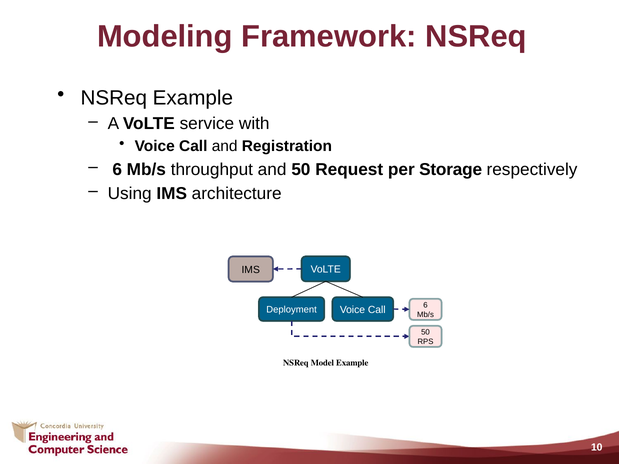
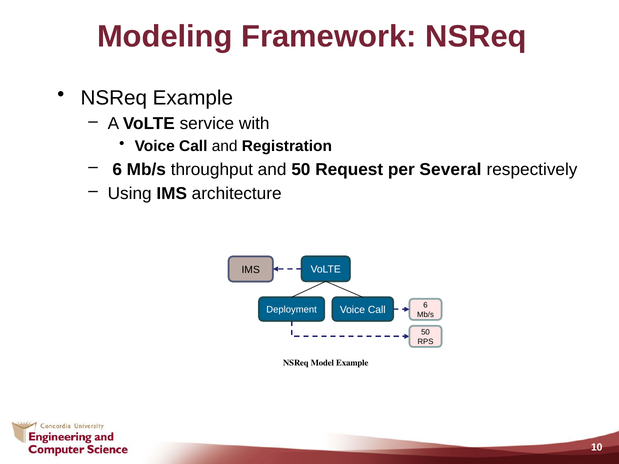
Storage: Storage -> Several
